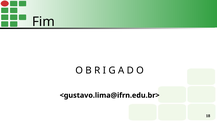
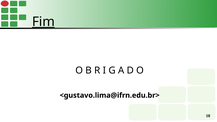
Fim underline: none -> present
